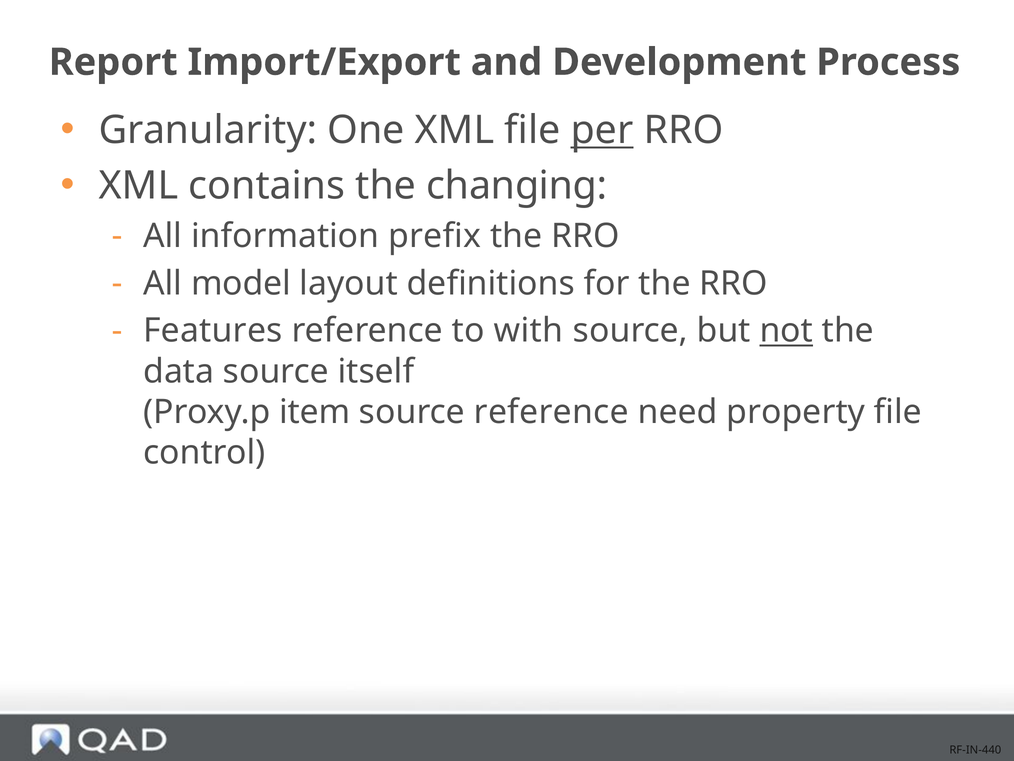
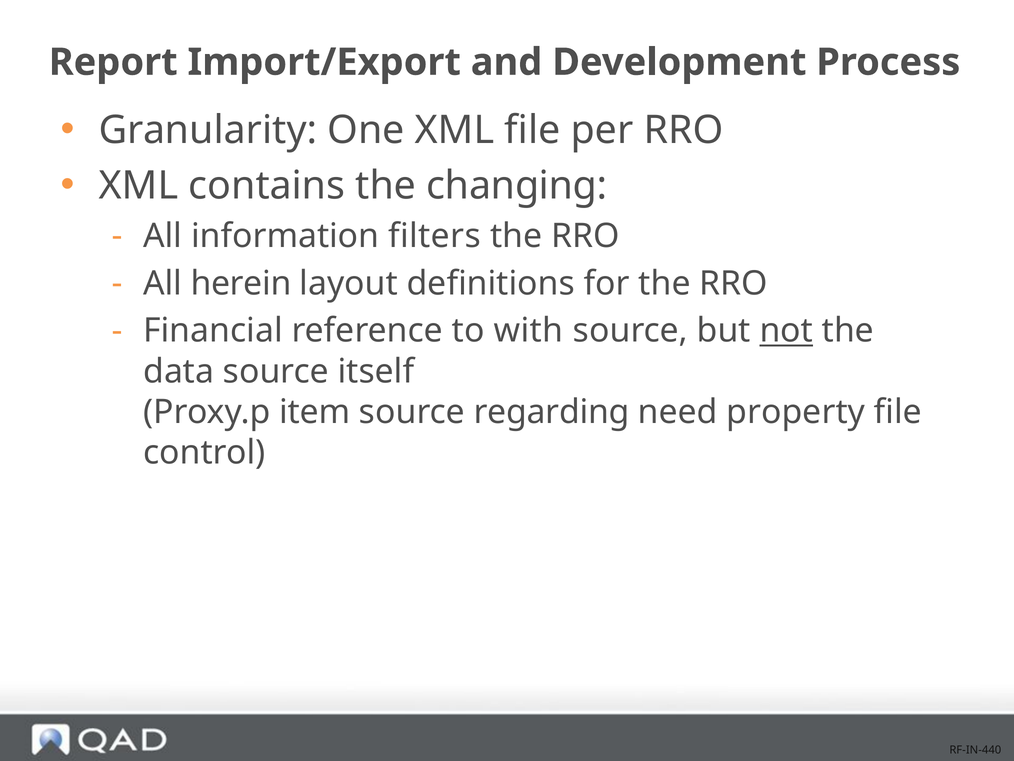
per underline: present -> none
prefix: prefix -> filters
model: model -> herein
Features: Features -> Financial
source reference: reference -> regarding
